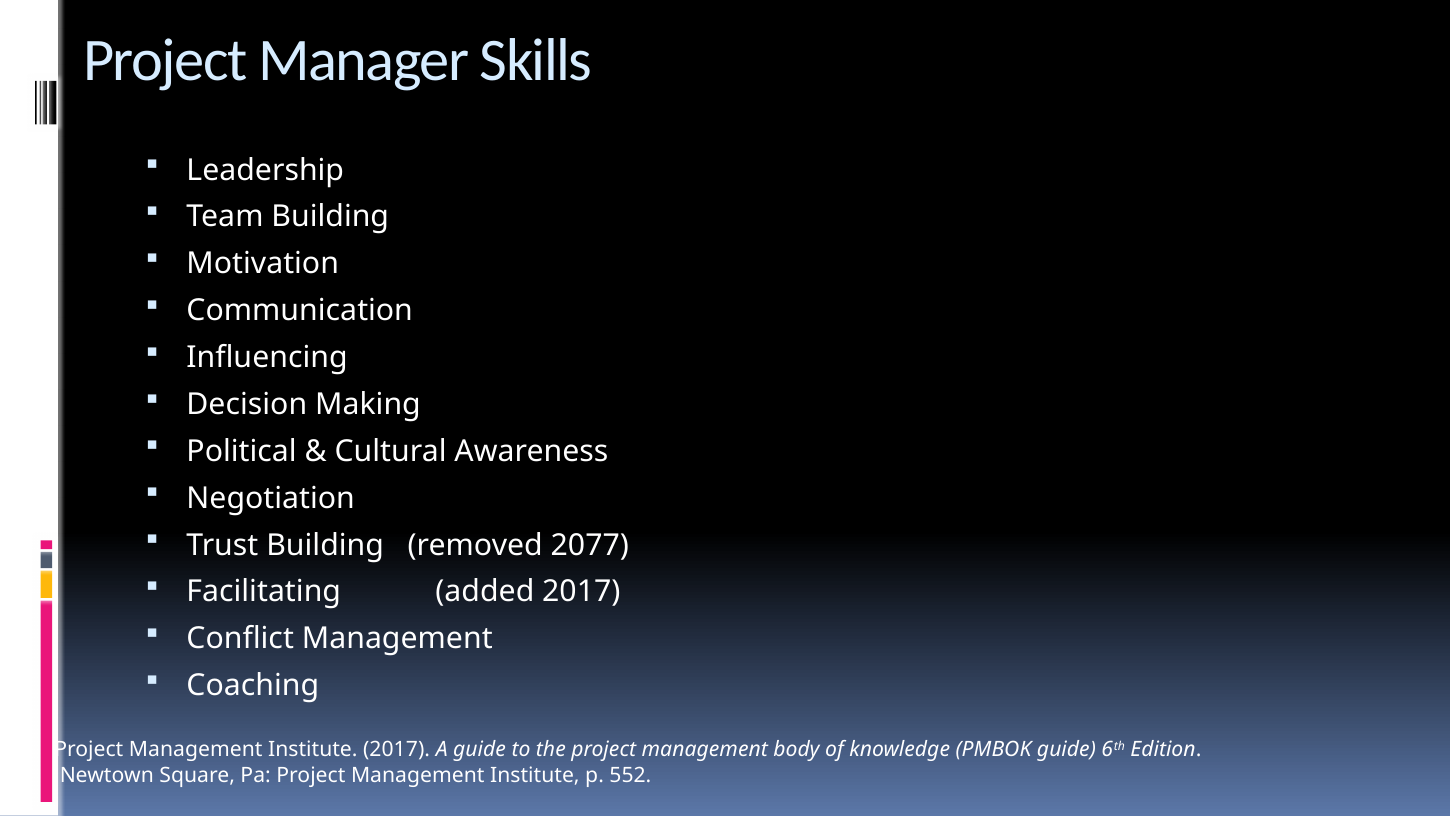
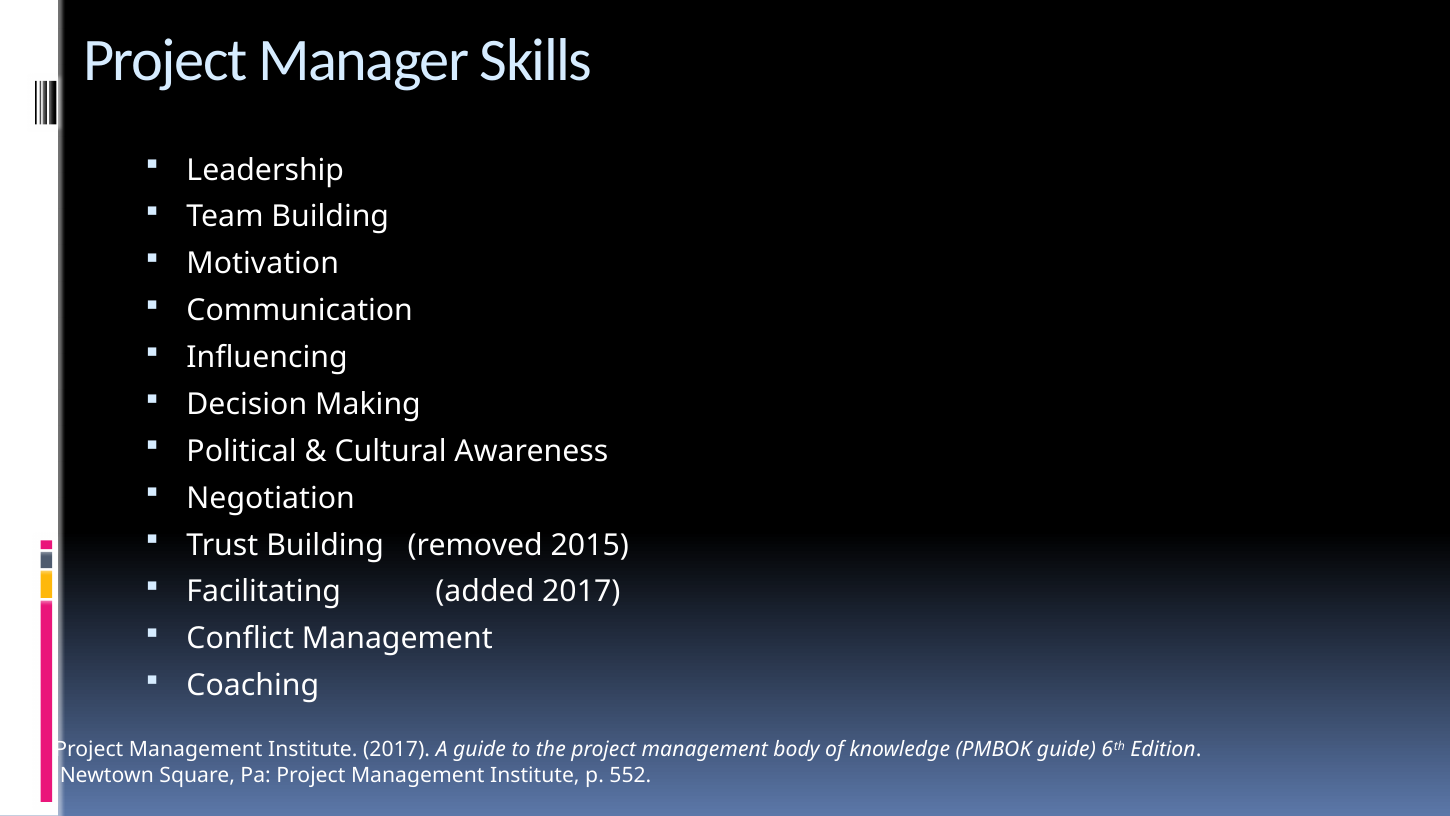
2077: 2077 -> 2015
